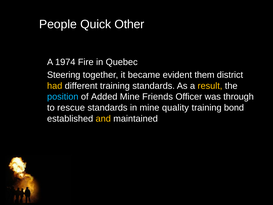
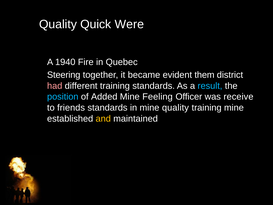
People at (58, 24): People -> Quality
Other: Other -> Were
1974: 1974 -> 1940
had colour: yellow -> pink
result colour: yellow -> light blue
Friends: Friends -> Feeling
through: through -> receive
rescue: rescue -> friends
training bond: bond -> mine
